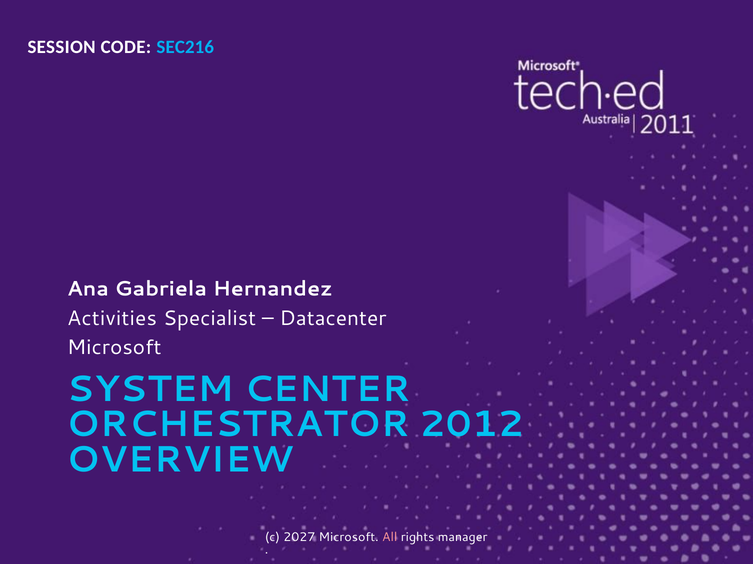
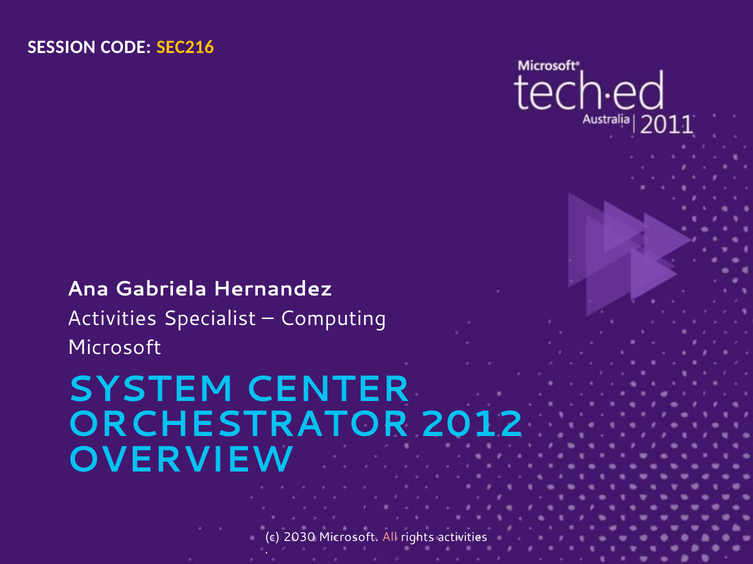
SEC216 colour: light blue -> yellow
Datacenter: Datacenter -> Computing
2027: 2027 -> 2030
rights manager: manager -> activities
